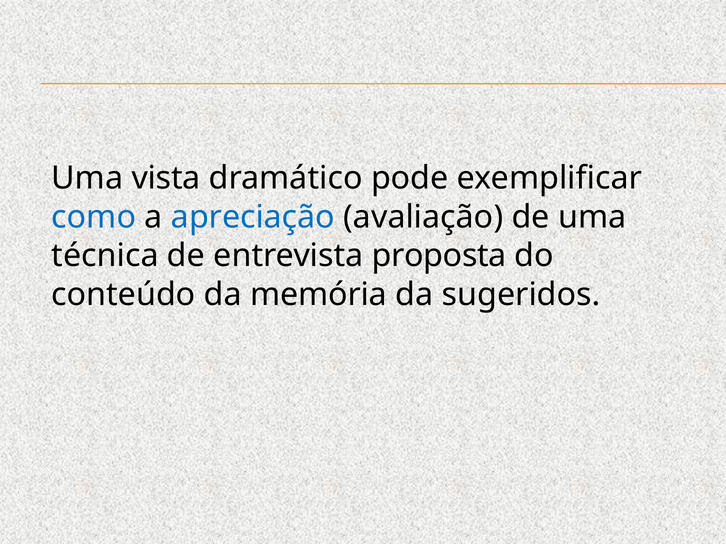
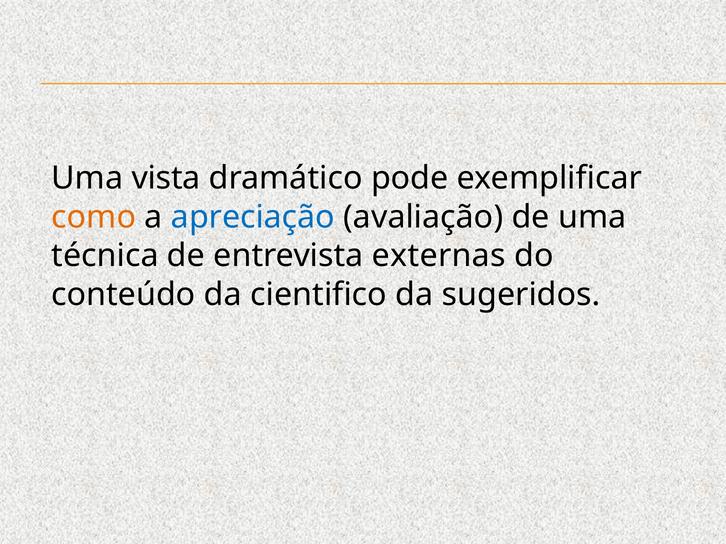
como colour: blue -> orange
proposta: proposta -> externas
memória: memória -> cientifico
